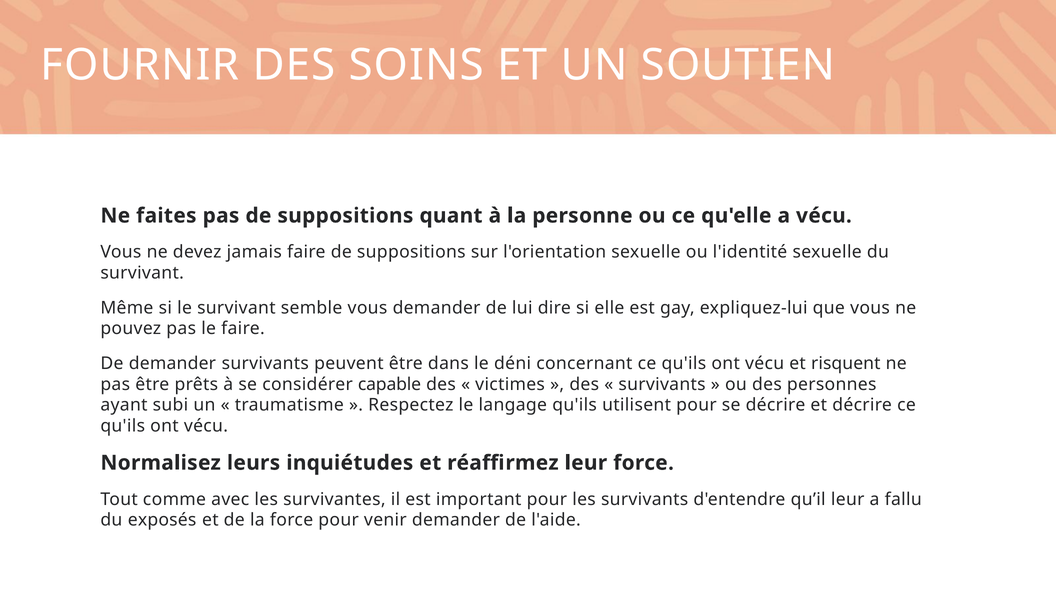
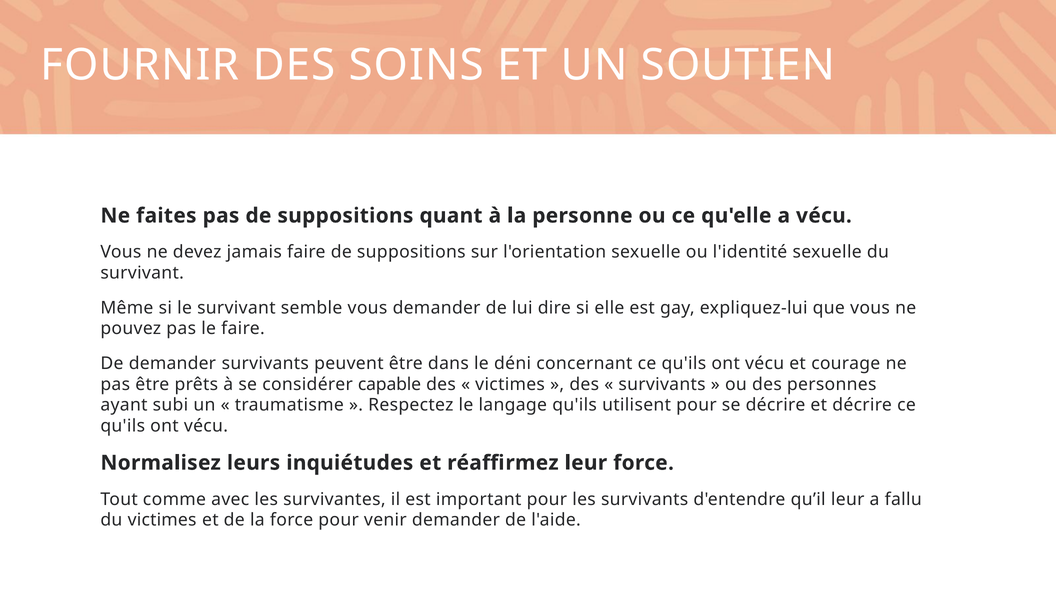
risquent: risquent -> courage
du exposés: exposés -> victimes
